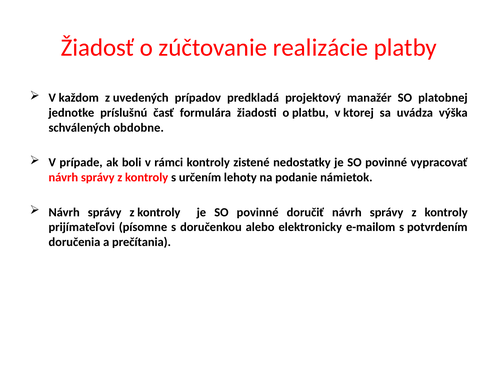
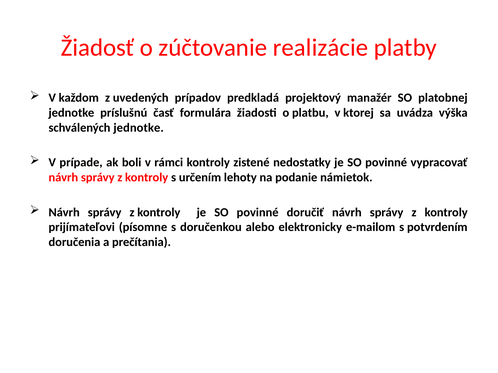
schválených obdobne: obdobne -> jednotke
